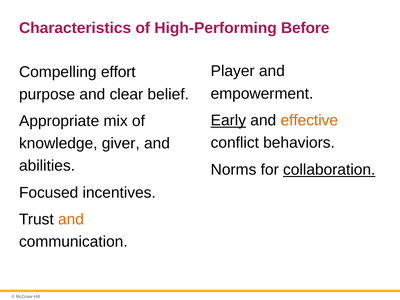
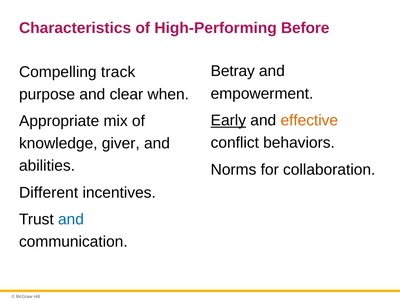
Player: Player -> Betray
effort: effort -> track
belief: belief -> when
collaboration underline: present -> none
Focused: Focused -> Different
and at (71, 219) colour: orange -> blue
